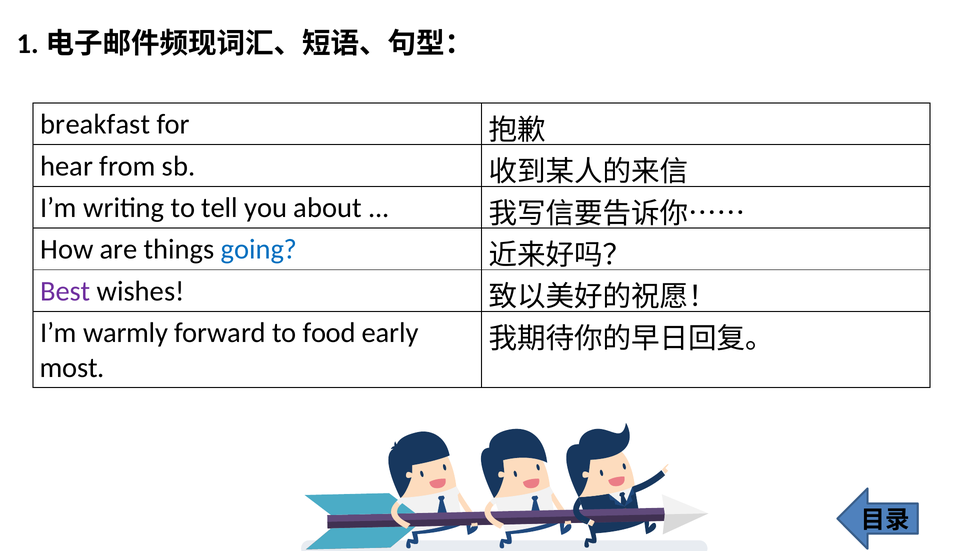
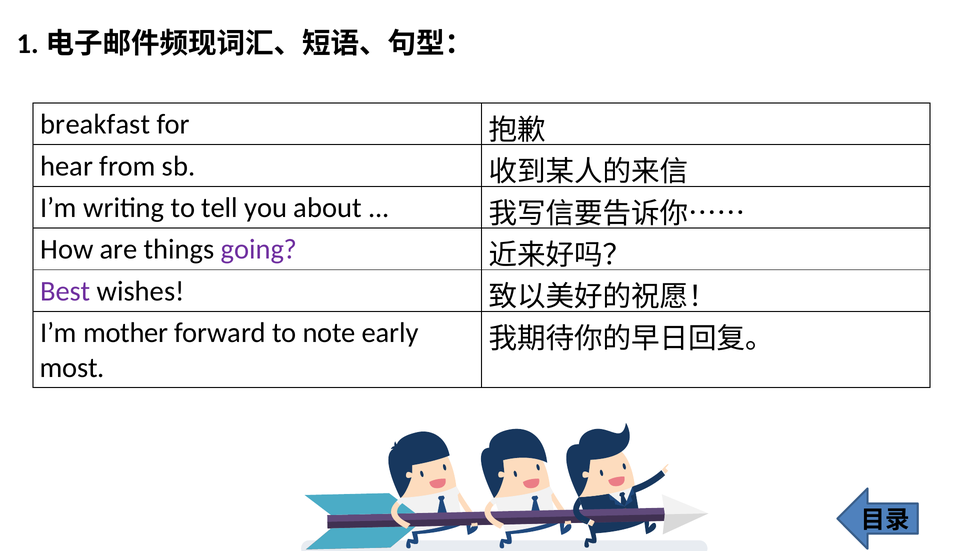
going colour: blue -> purple
warmly: warmly -> mother
food: food -> note
